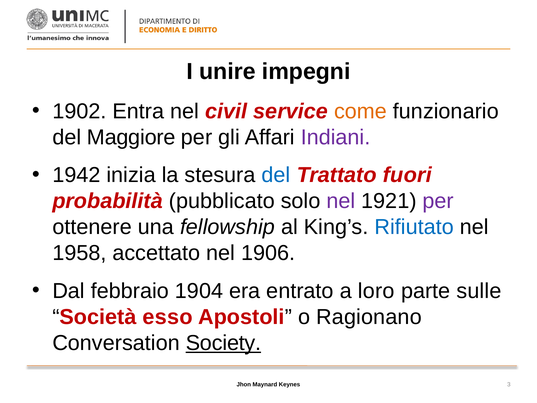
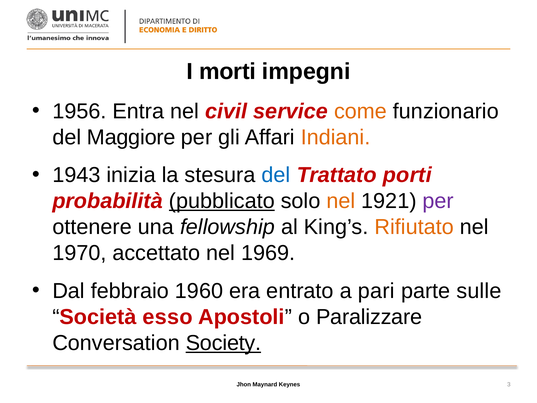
unire: unire -> morti
1902: 1902 -> 1956
Indiani colour: purple -> orange
1942: 1942 -> 1943
fuori: fuori -> porti
pubblicato underline: none -> present
nel at (341, 201) colour: purple -> orange
Rifiutato colour: blue -> orange
1958: 1958 -> 1970
1906: 1906 -> 1969
1904: 1904 -> 1960
loro: loro -> pari
Ragionano: Ragionano -> Paralizzare
